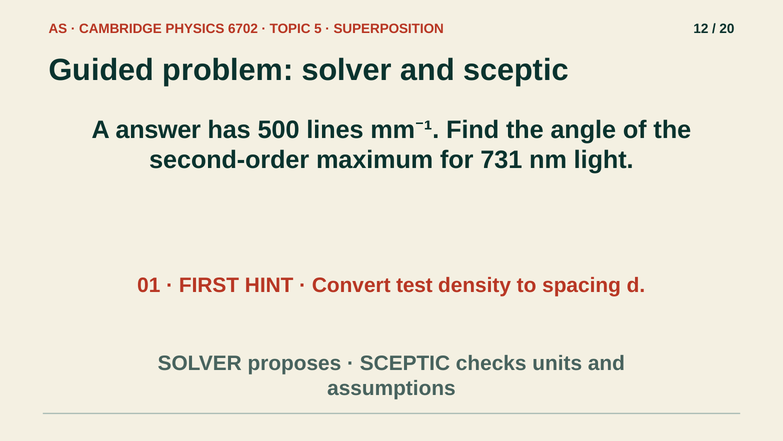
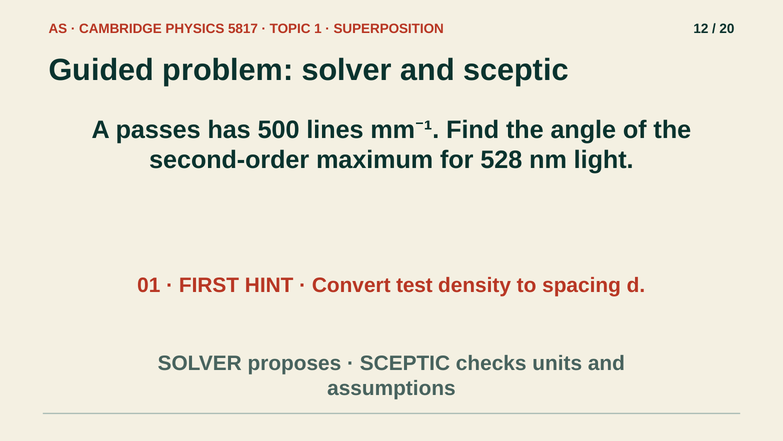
6702: 6702 -> 5817
5: 5 -> 1
answer: answer -> passes
731: 731 -> 528
